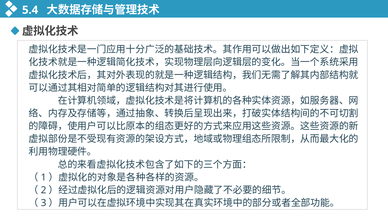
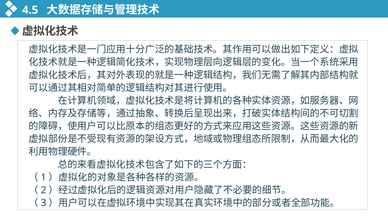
5.4: 5.4 -> 4.5
